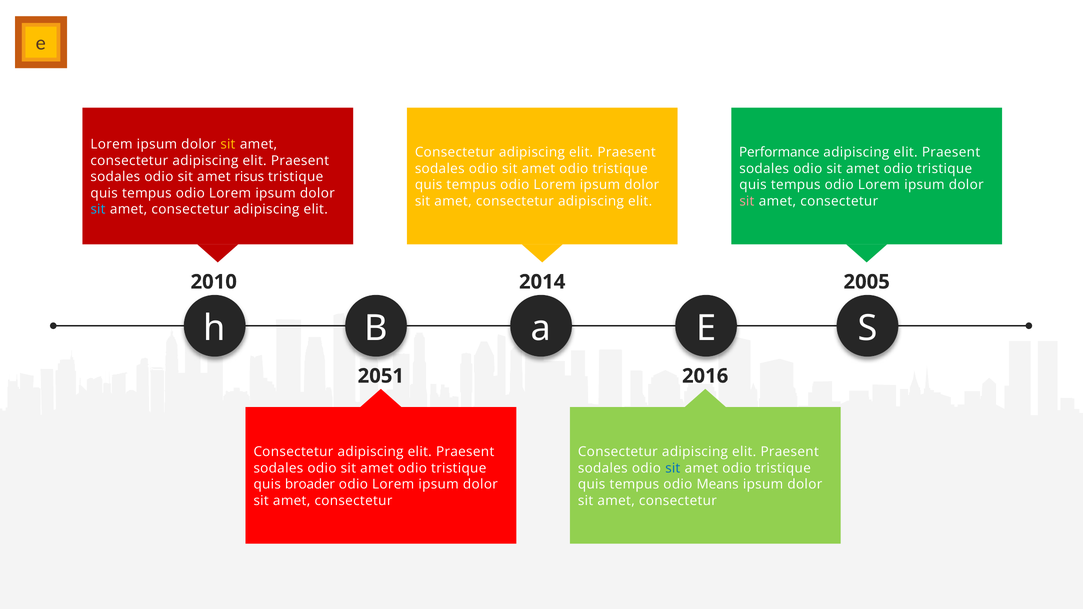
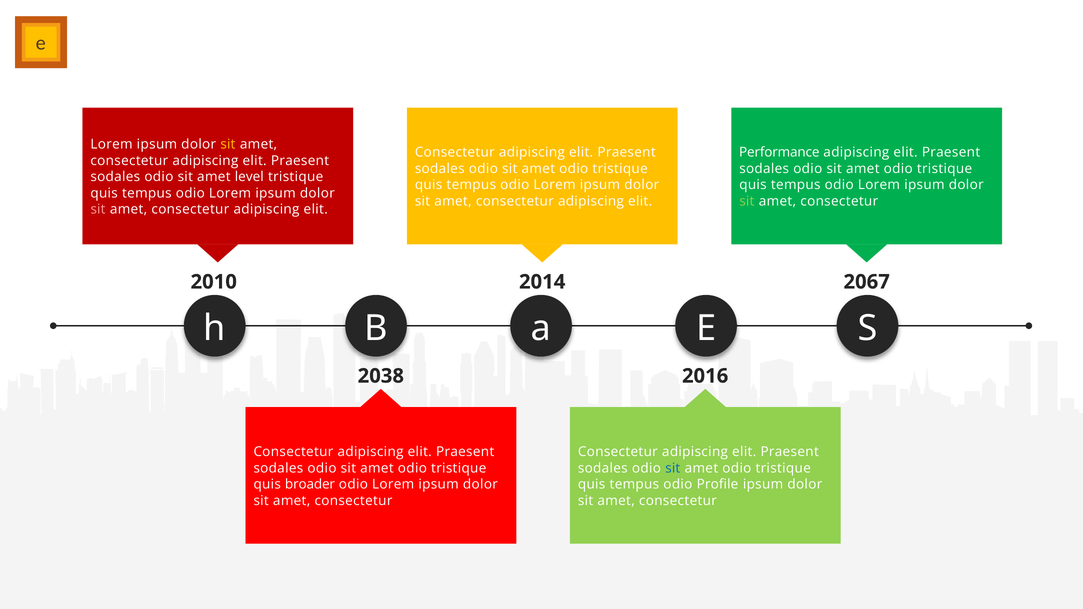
risus: risus -> level
sit at (747, 201) colour: pink -> light green
sit at (98, 209) colour: light blue -> pink
2005: 2005 -> 2067
2051: 2051 -> 2038
Means: Means -> Profile
